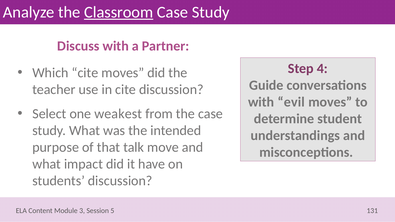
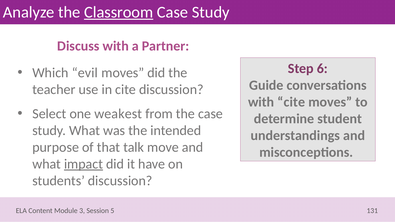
4: 4 -> 6
Which cite: cite -> evil
with evil: evil -> cite
impact underline: none -> present
